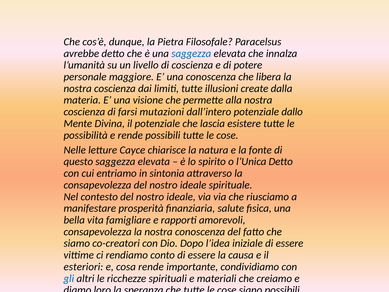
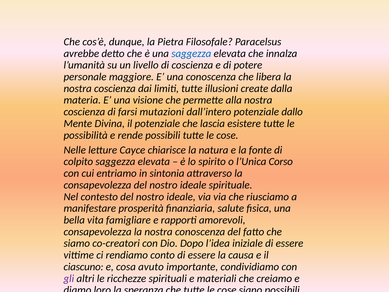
questo: questo -> colpito
l’Unica Detto: Detto -> Corso
esteriori: esteriori -> ciascuno
cosa rende: rende -> avuto
gli colour: blue -> purple
